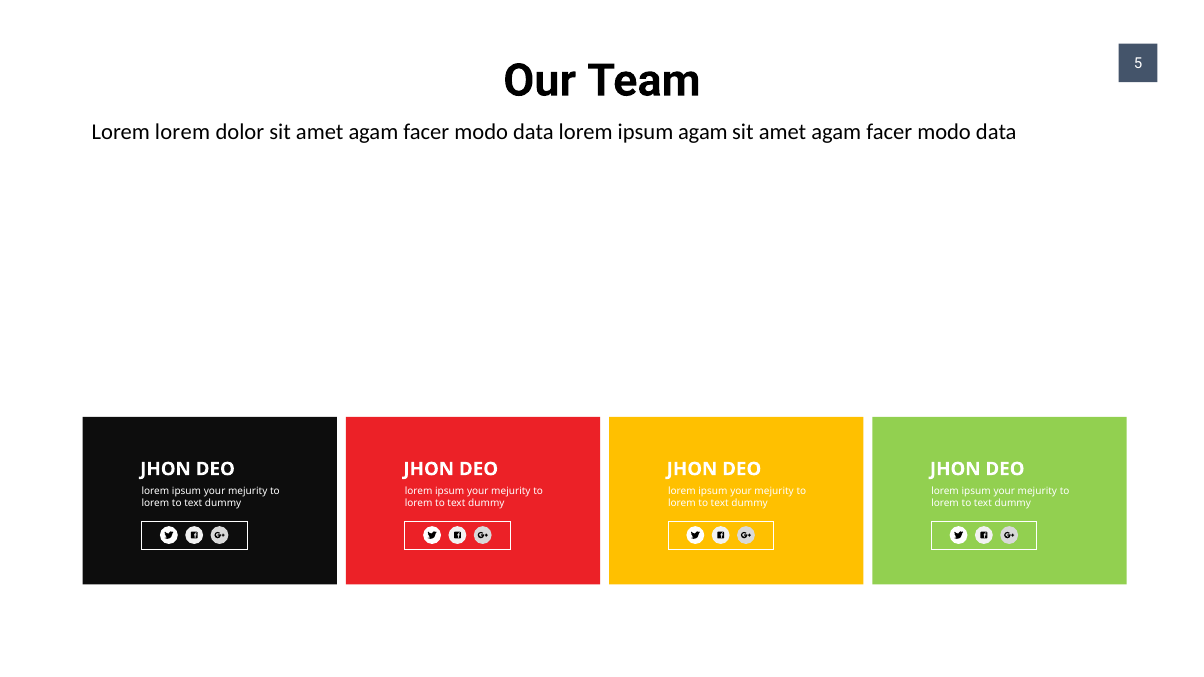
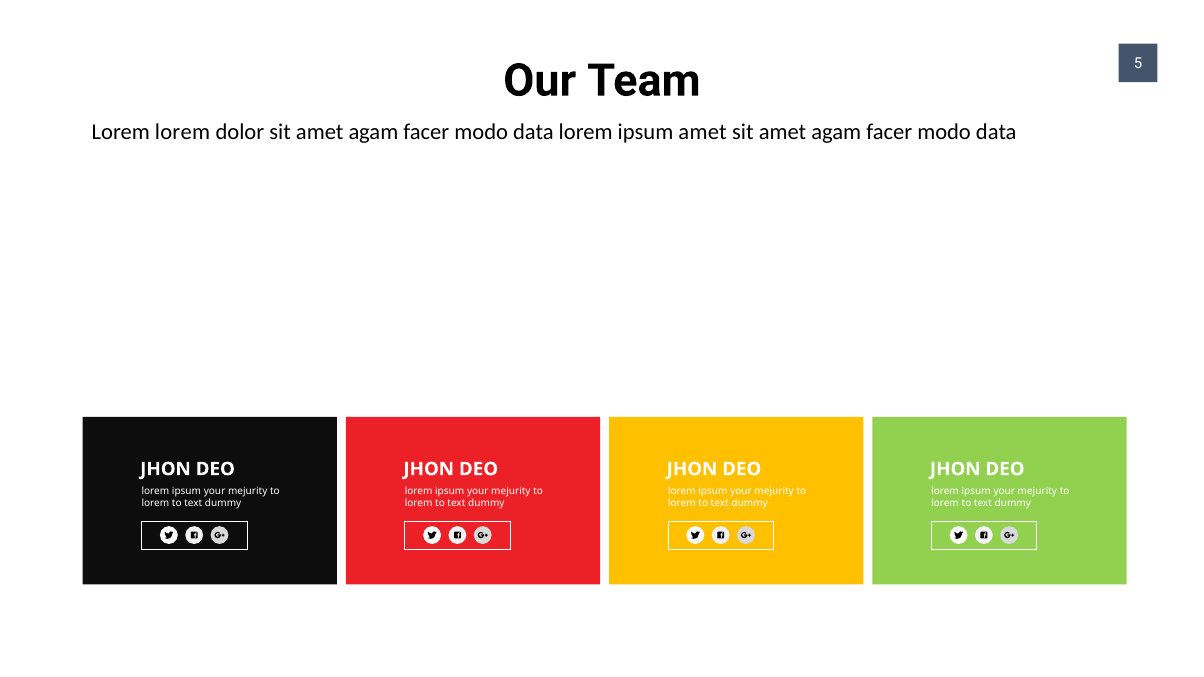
ipsum agam: agam -> amet
